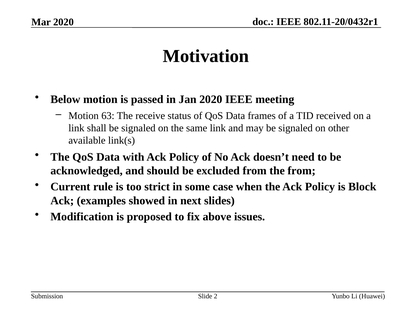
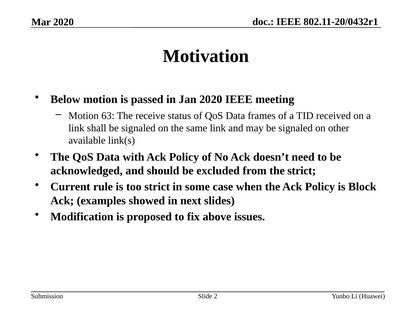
the from: from -> strict
